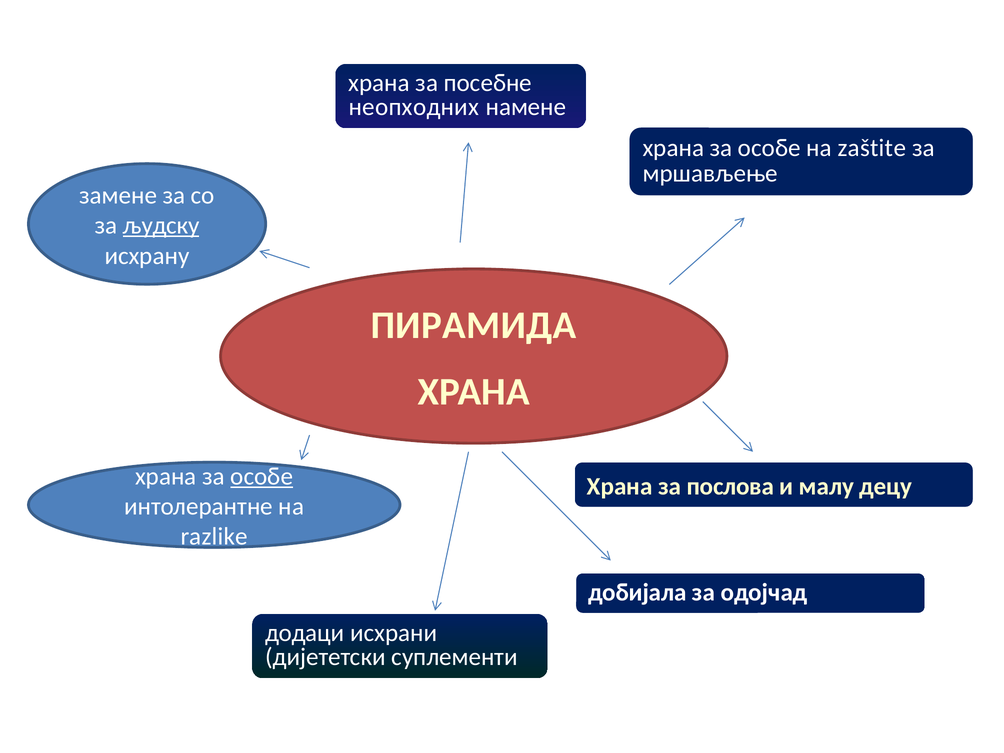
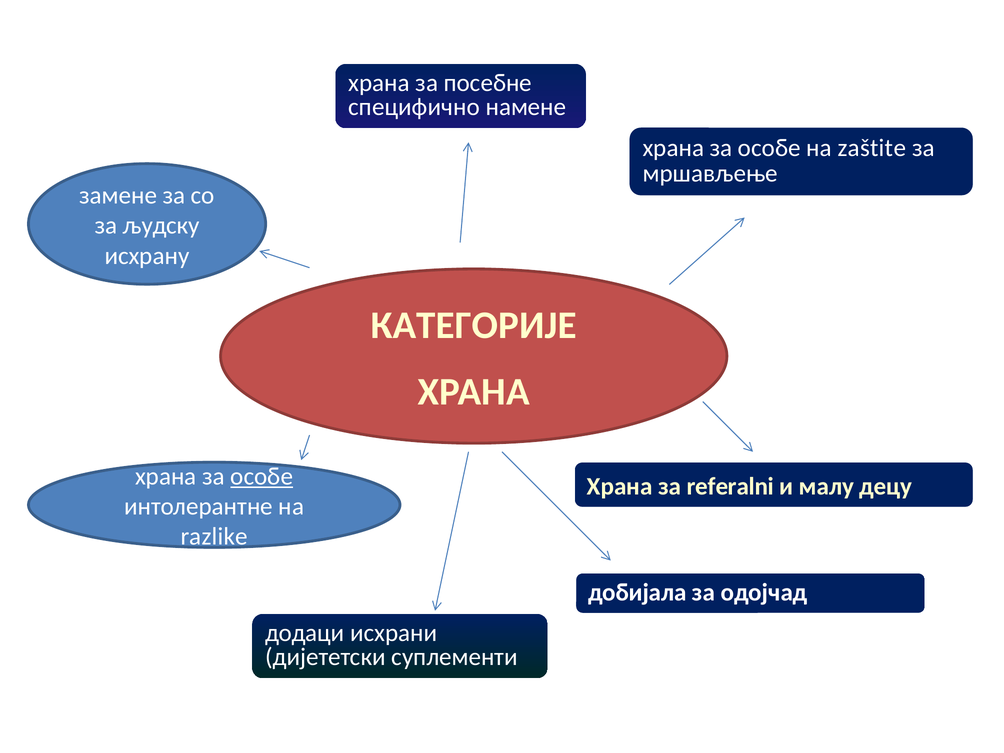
неопходних: неопходних -> специфично
људску underline: present -> none
ПИРАМИДА: ПИРАМИДА -> КАТЕГОРИЈЕ
послова: послова -> referalni
